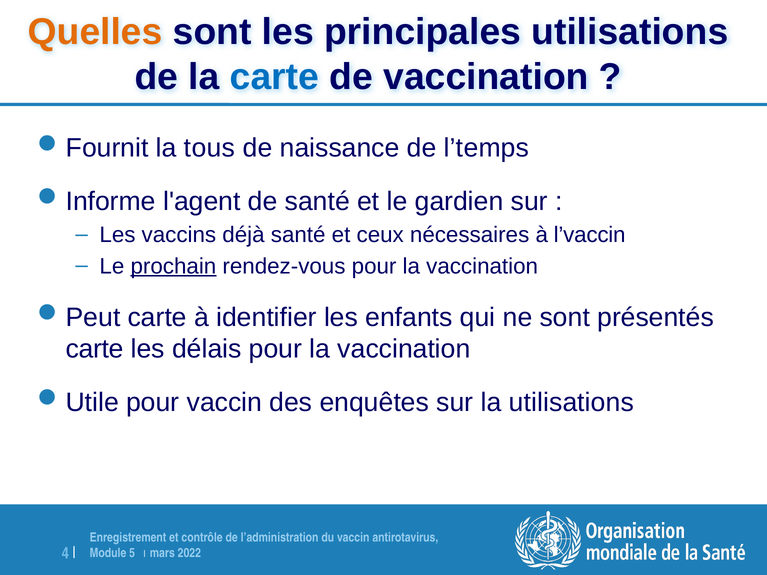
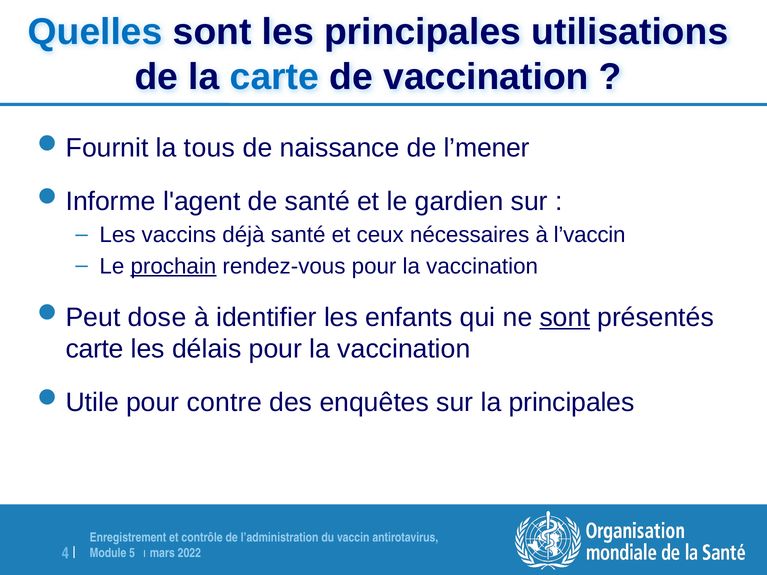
Quelles colour: orange -> blue
l’temps: l’temps -> l’mener
carte at (157, 317): carte -> dose
sont at (565, 317) underline: none -> present
pour vaccin: vaccin -> contre
la utilisations: utilisations -> principales
